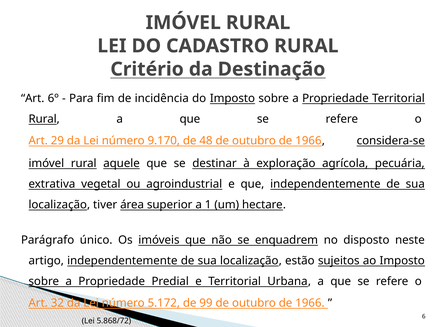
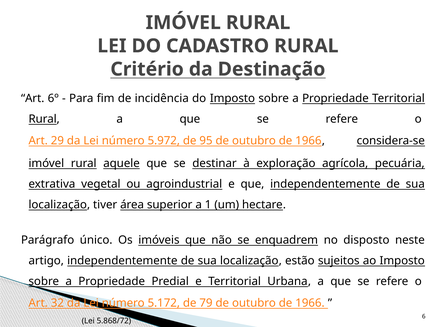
9.170: 9.170 -> 5.972
48: 48 -> 95
99: 99 -> 79
